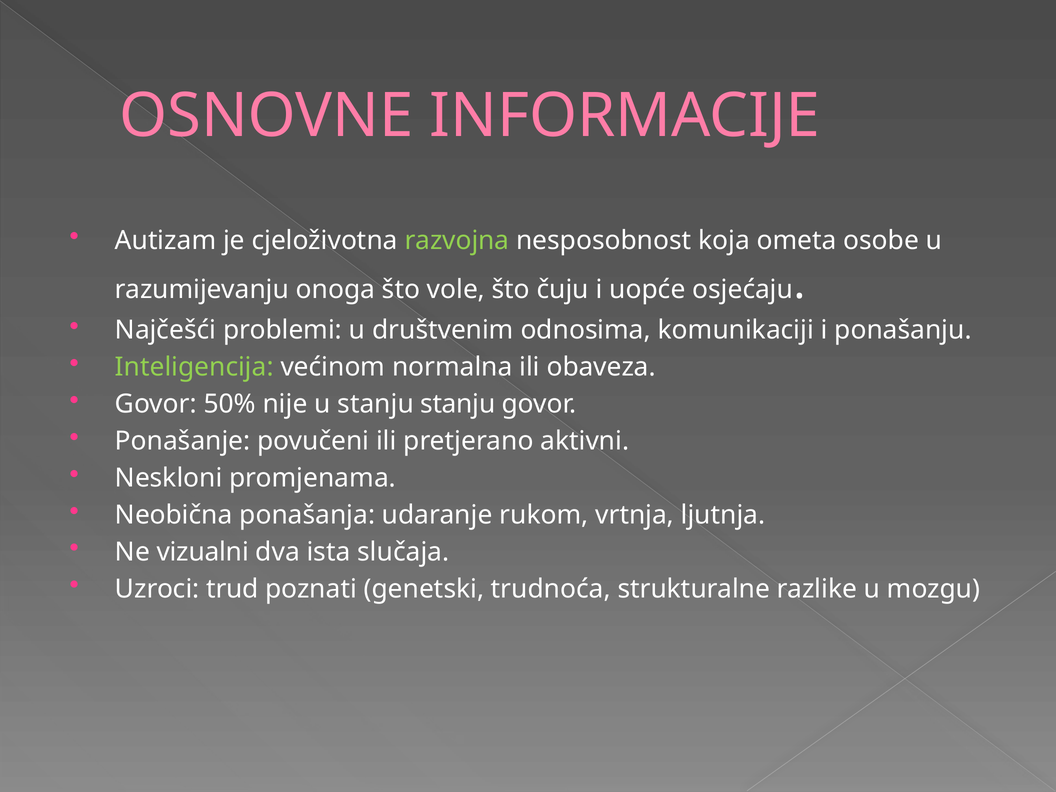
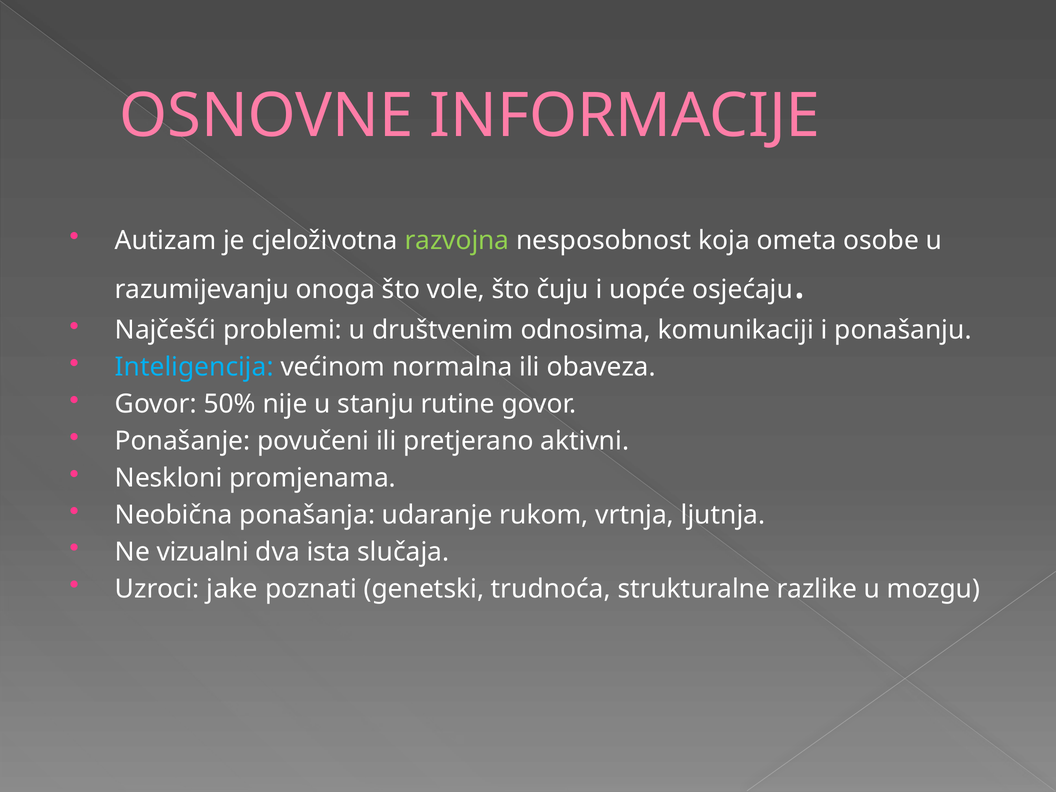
Inteligencija colour: light green -> light blue
stanju stanju: stanju -> rutine
trud: trud -> jake
